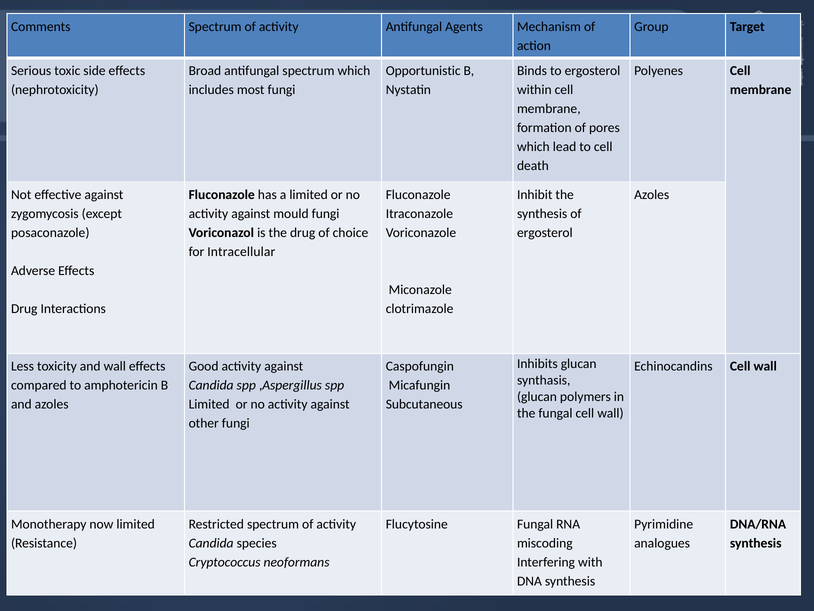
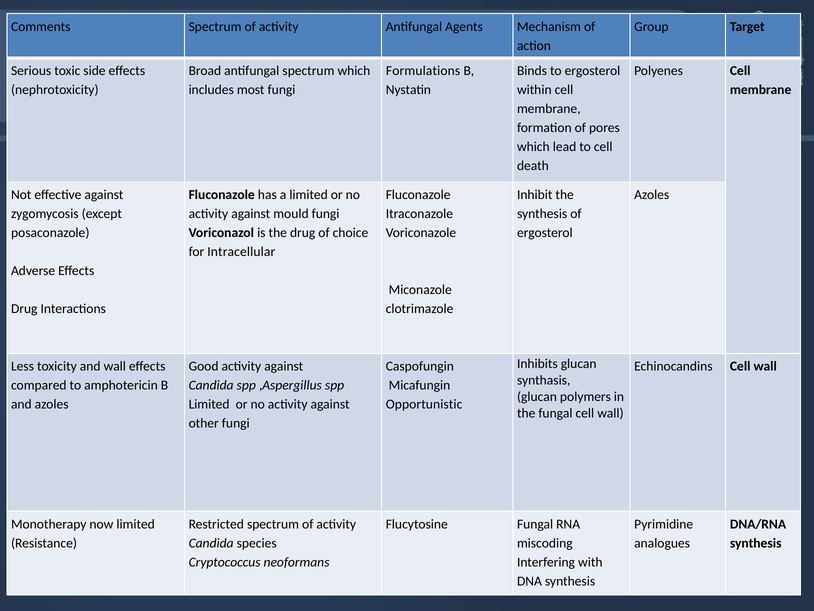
Opportunistic: Opportunistic -> Formulations
Subcutaneous: Subcutaneous -> Opportunistic
